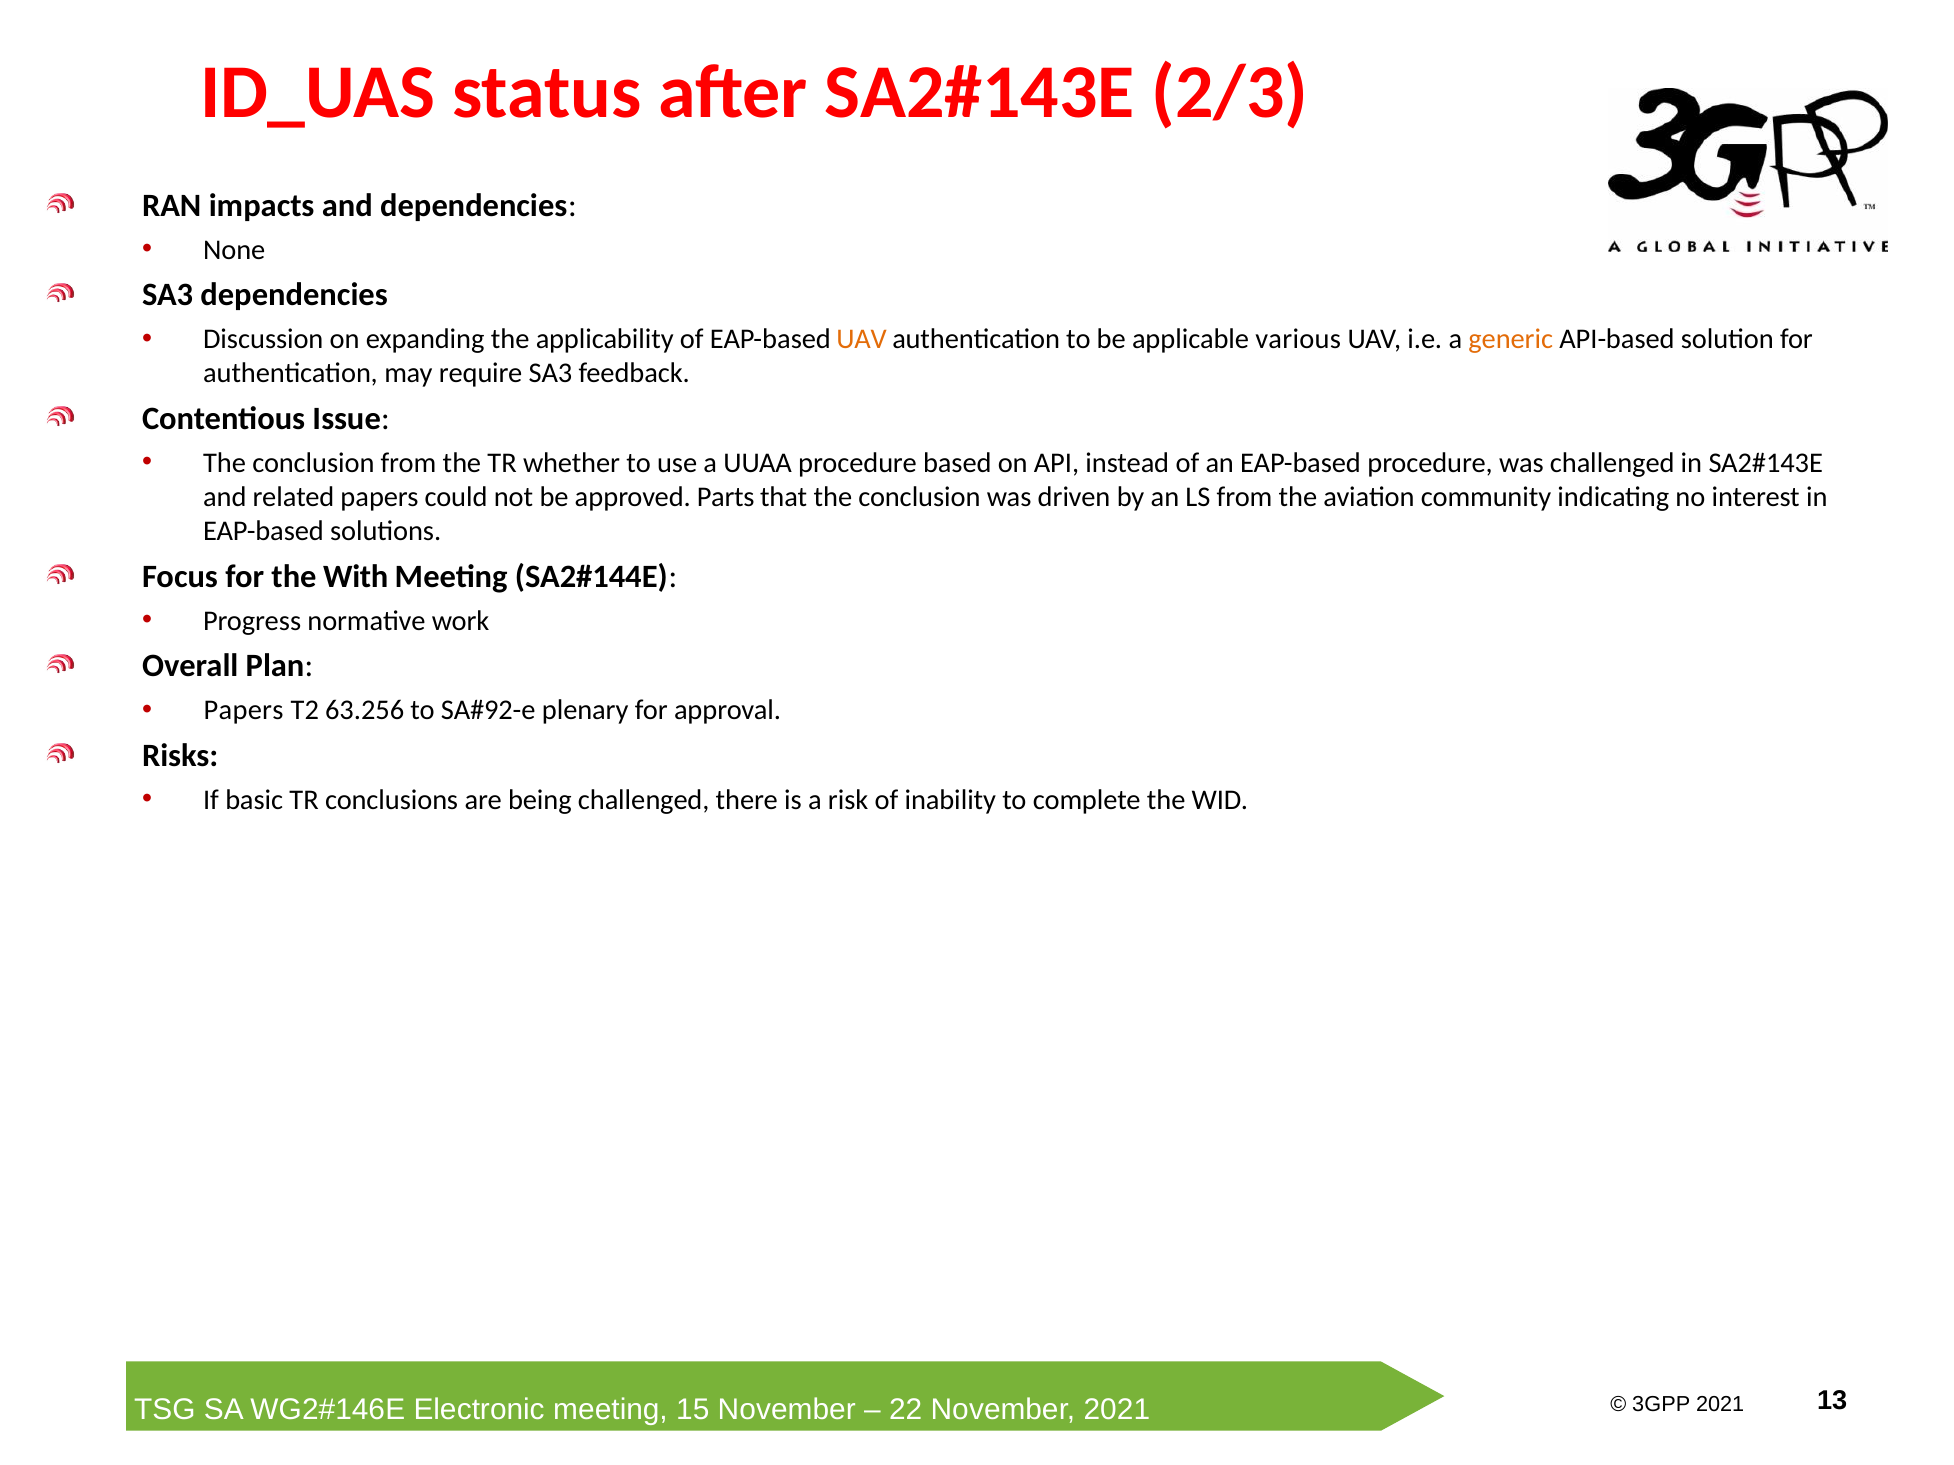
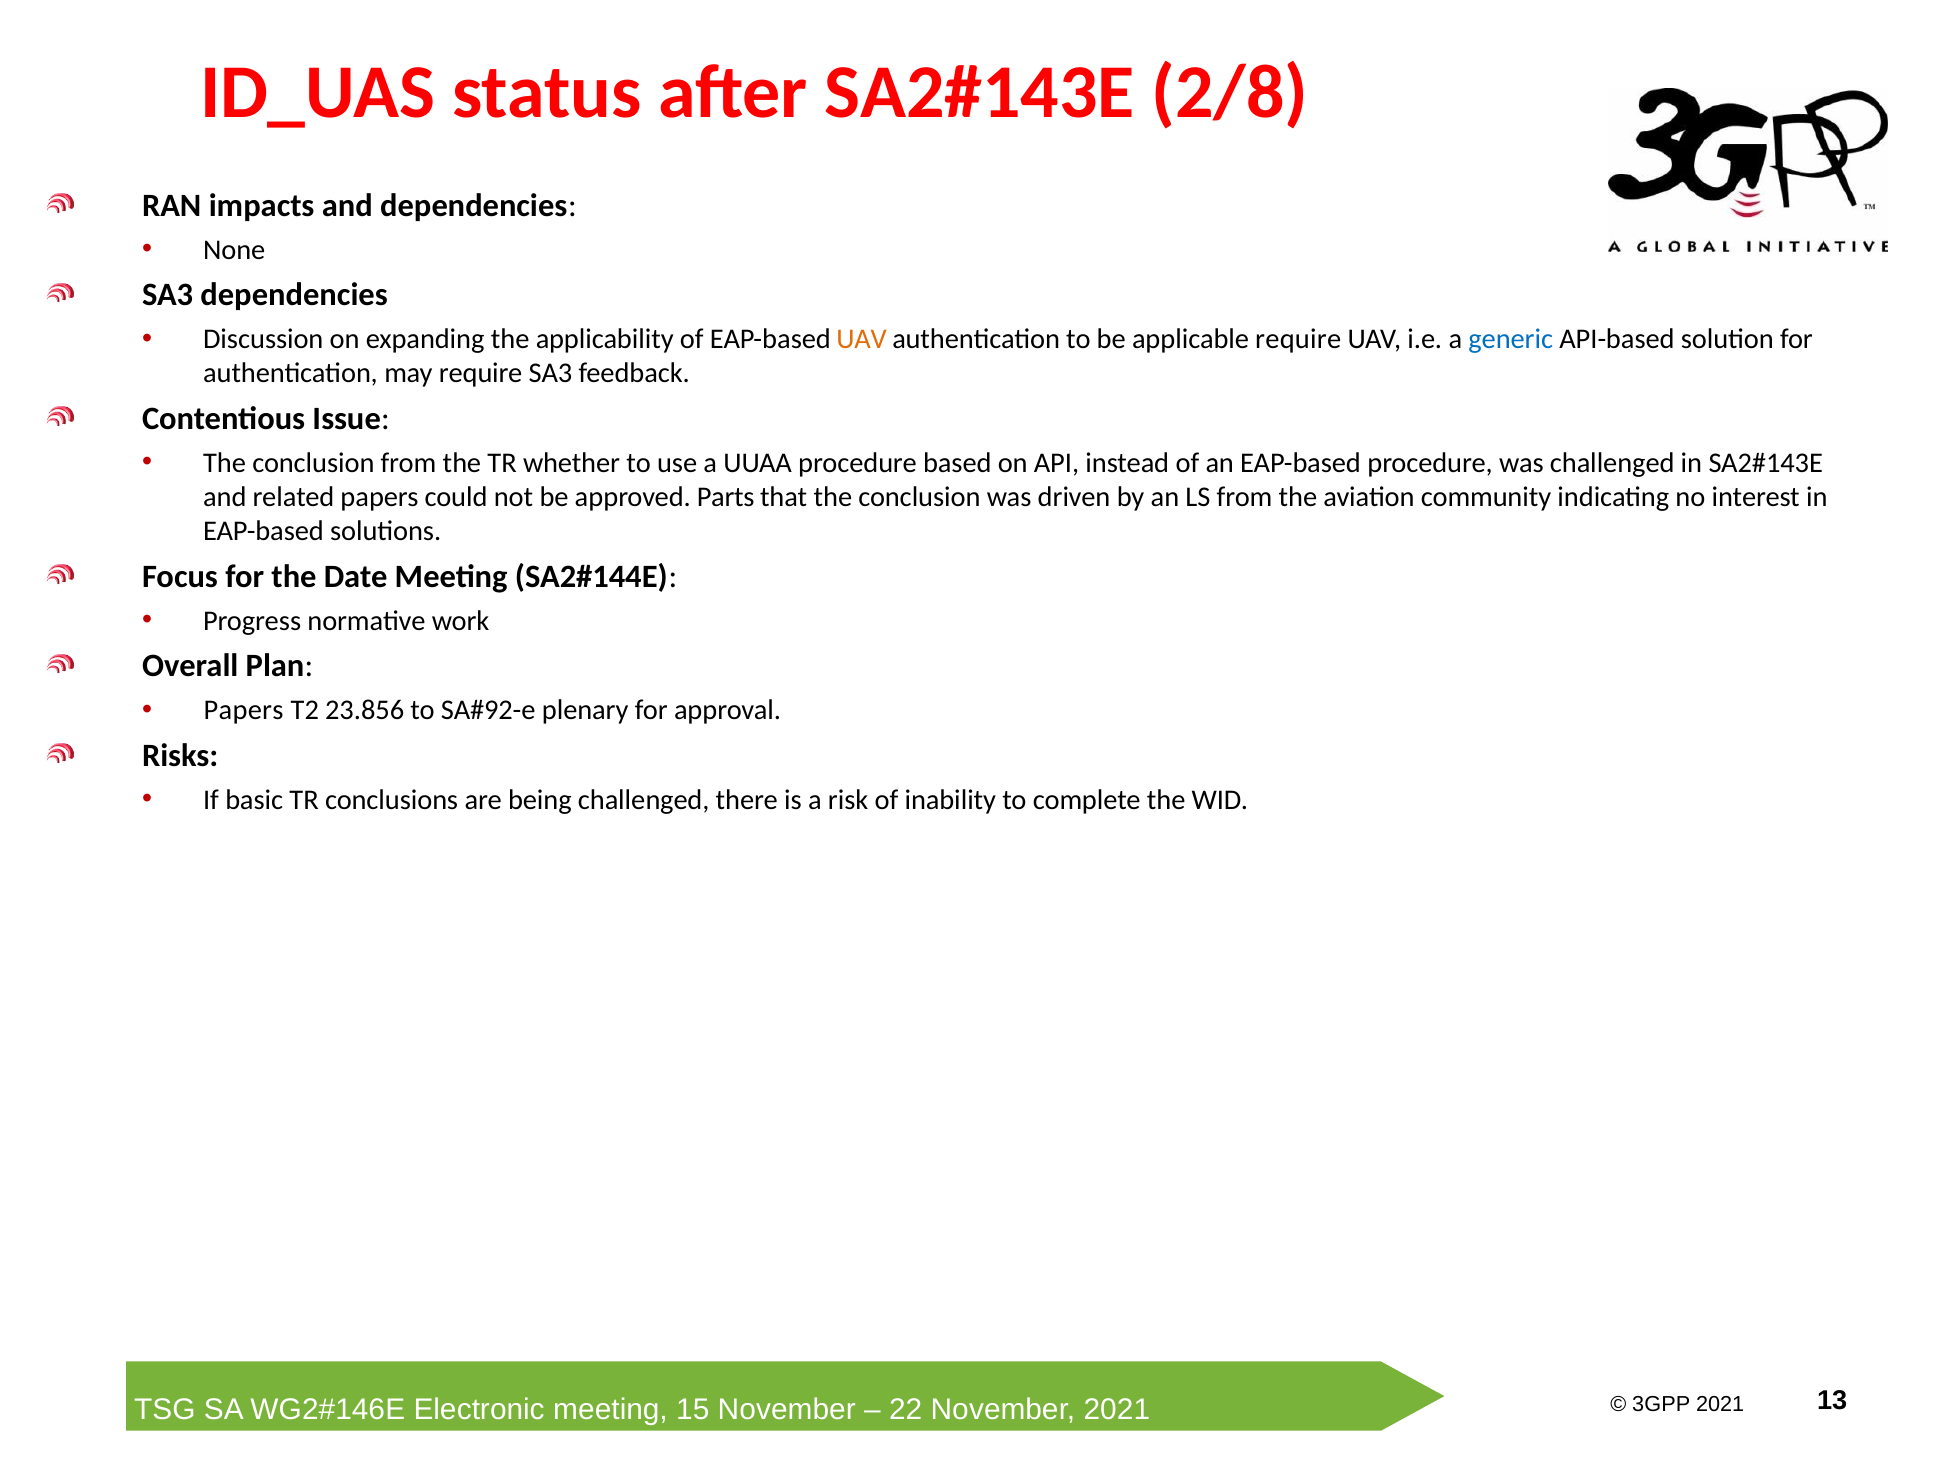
2/3: 2/3 -> 2/8
applicable various: various -> require
generic colour: orange -> blue
With: With -> Date
63.256: 63.256 -> 23.856
